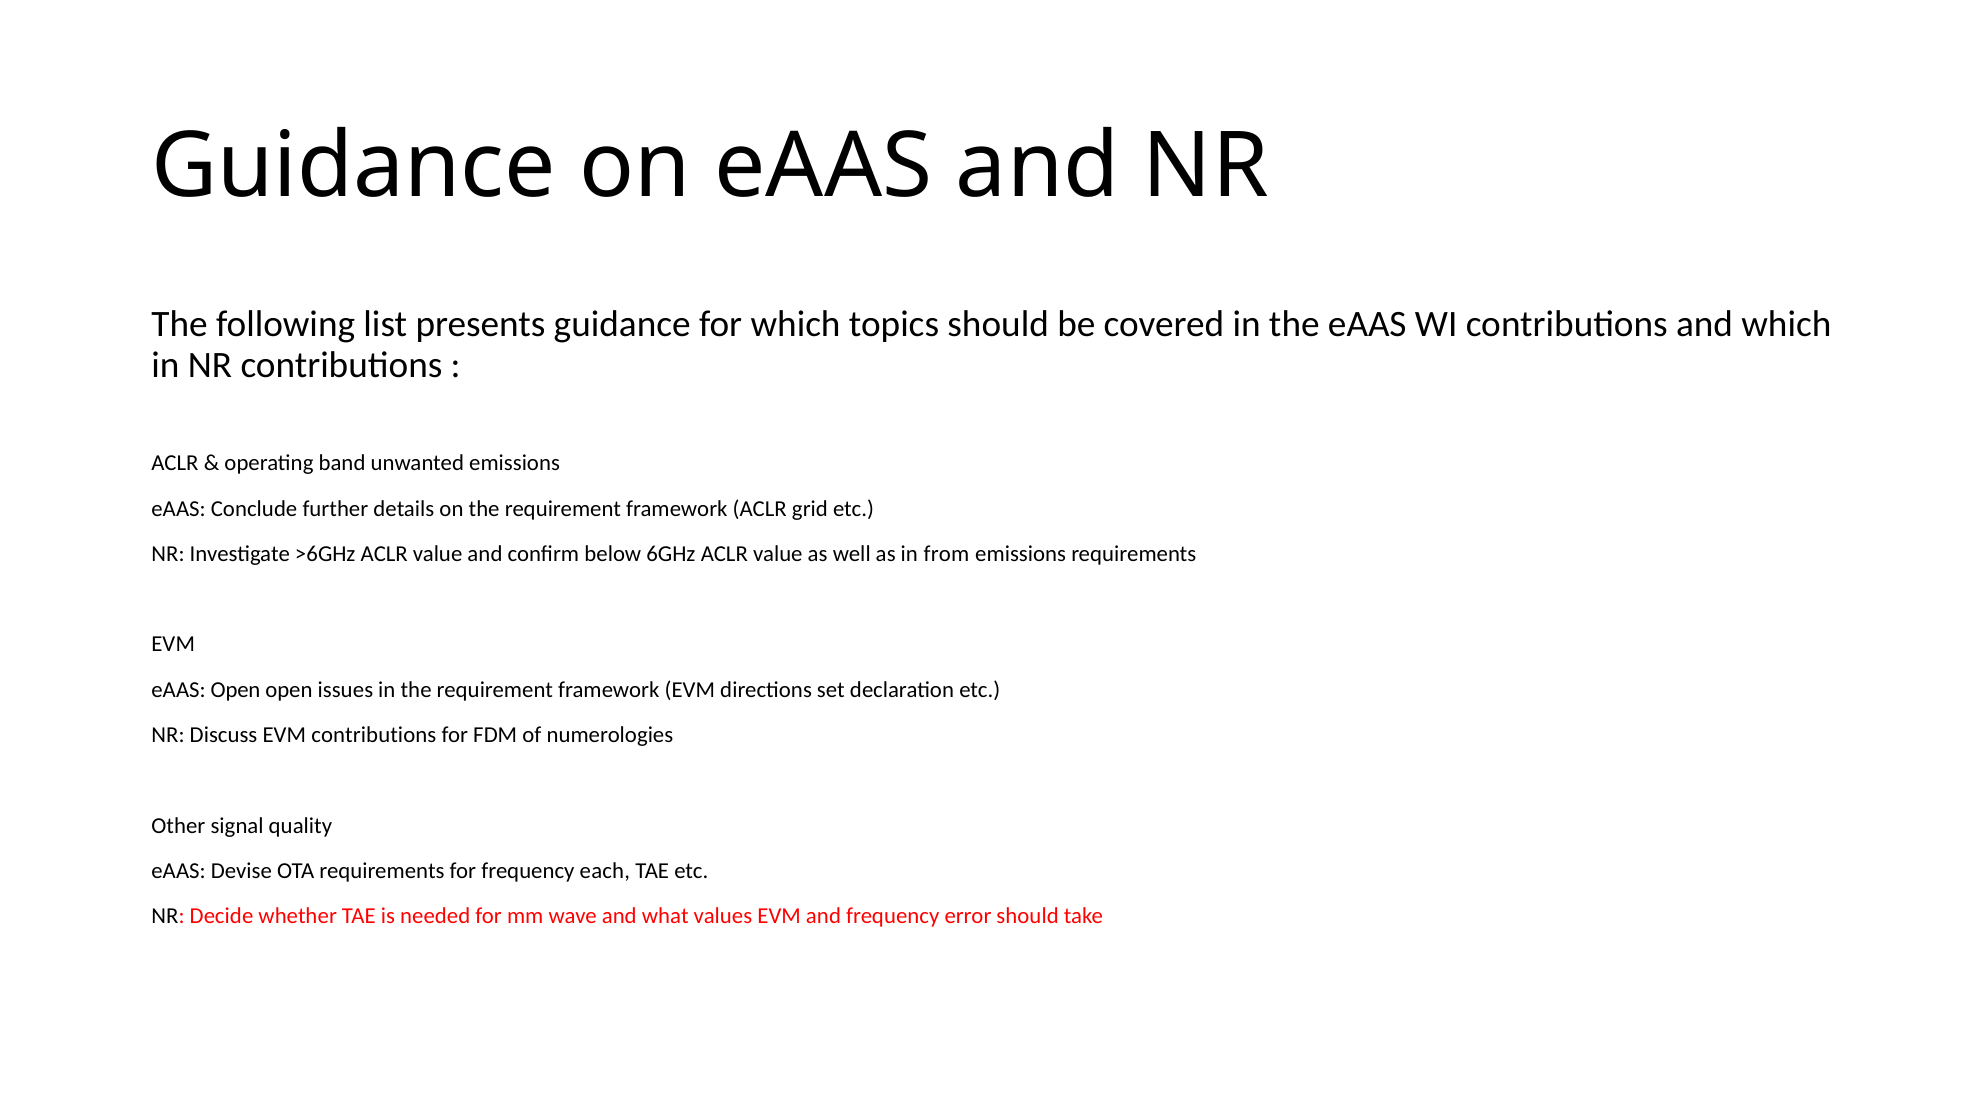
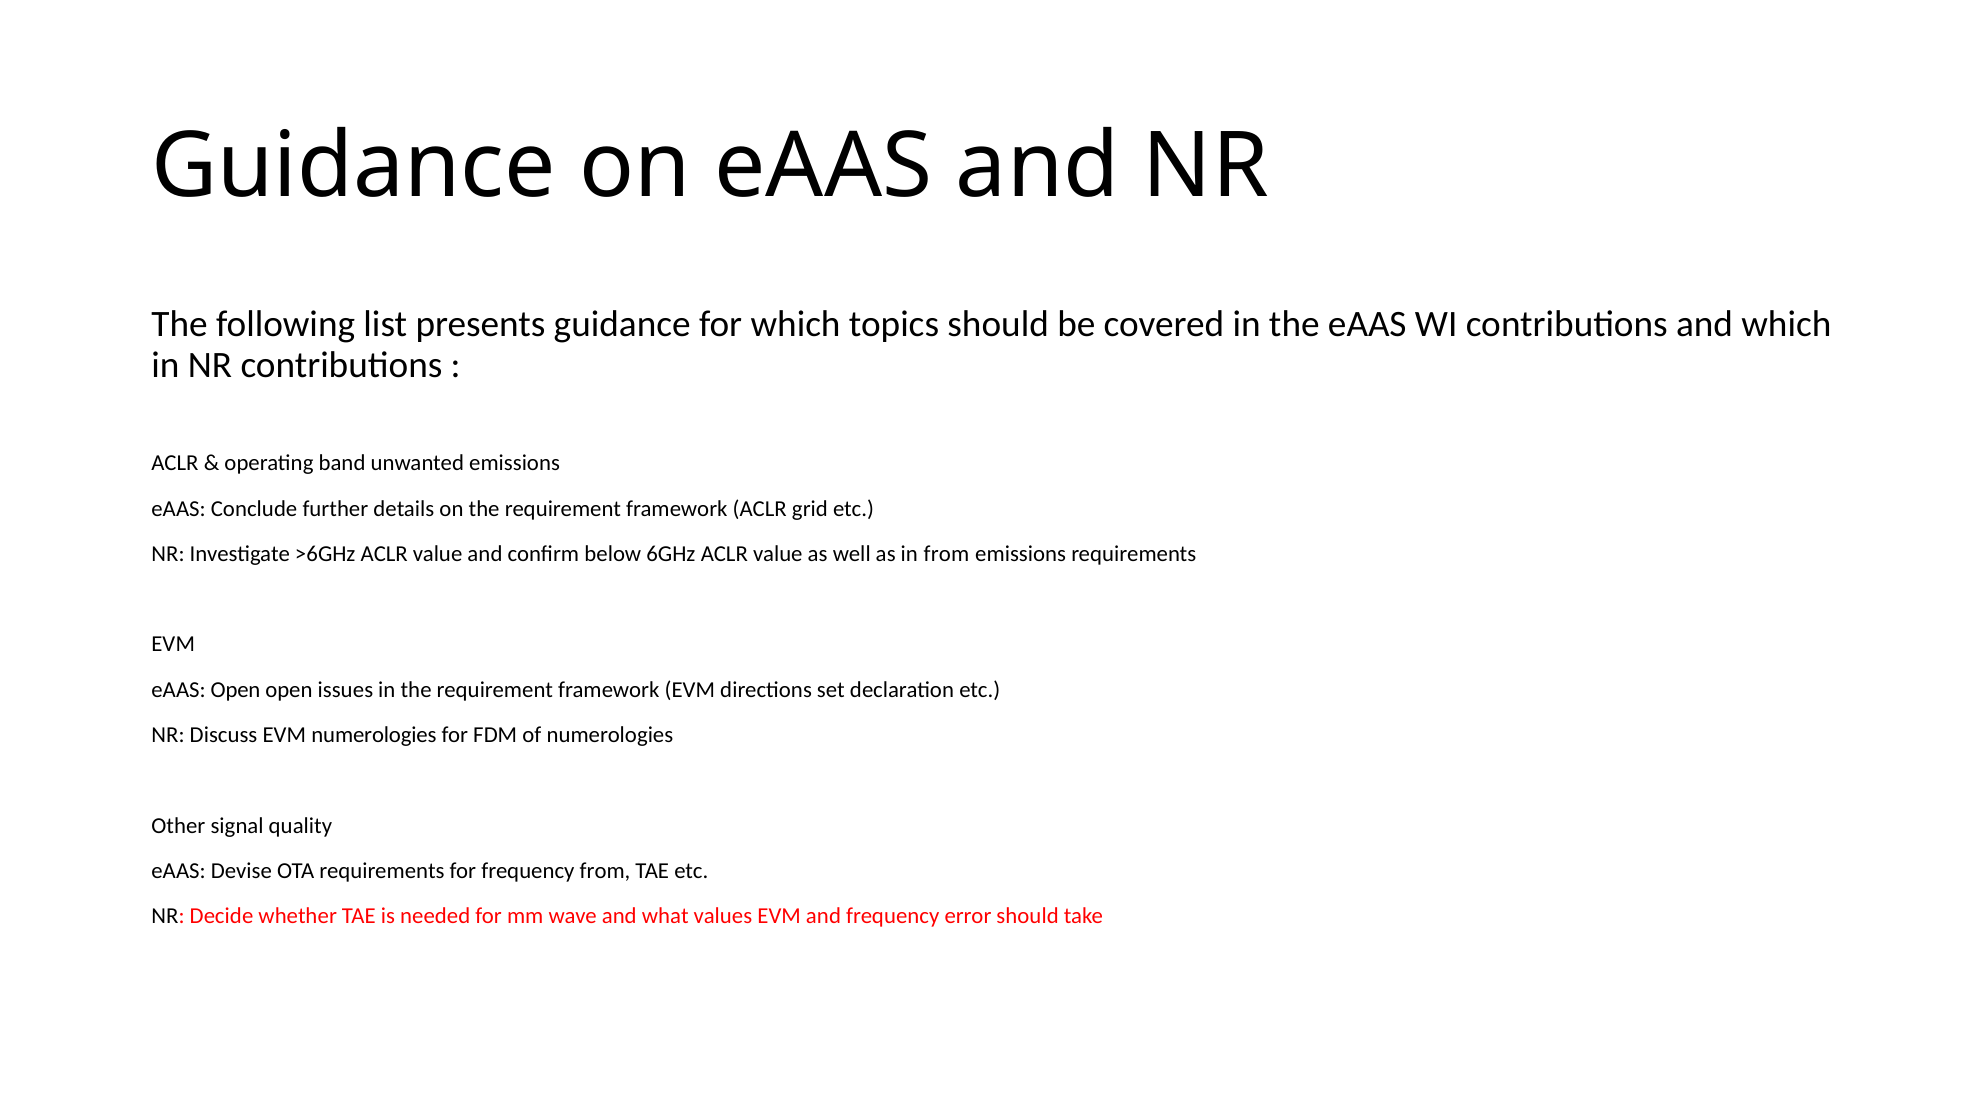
EVM contributions: contributions -> numerologies
frequency each: each -> from
